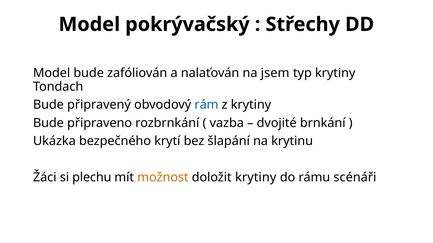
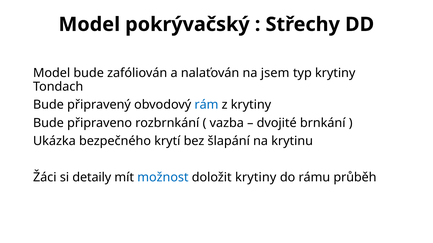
plechu: plechu -> detaily
možnost colour: orange -> blue
scénáři: scénáři -> průběh
